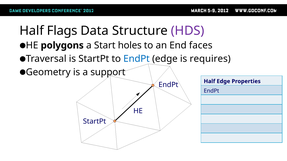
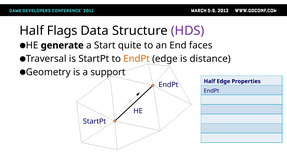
polygons: polygons -> generate
holes: holes -> quite
EndPt at (137, 59) colour: blue -> orange
requires: requires -> distance
